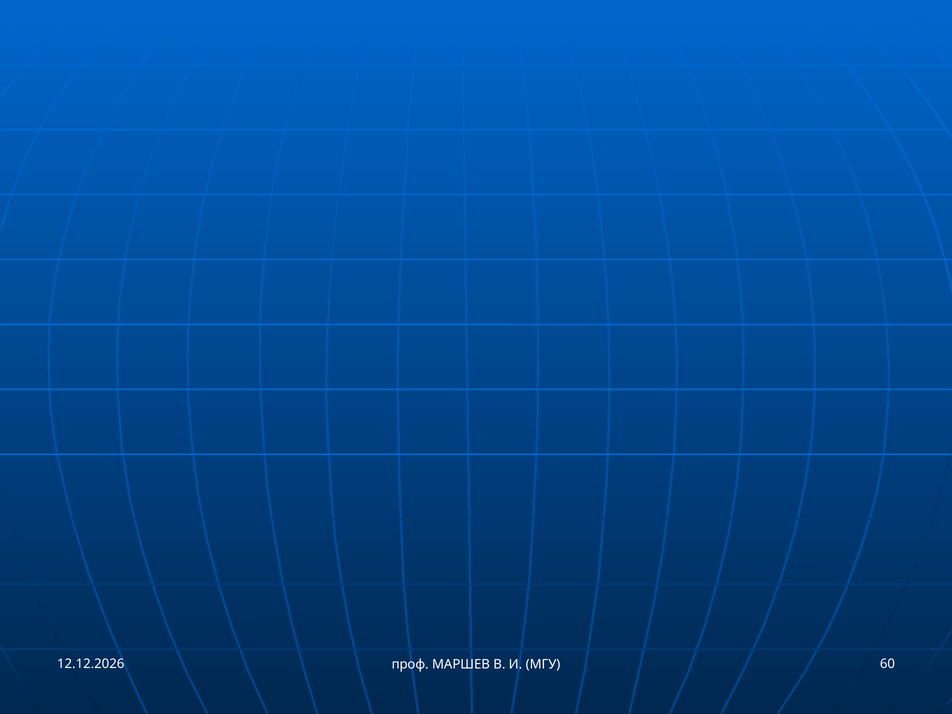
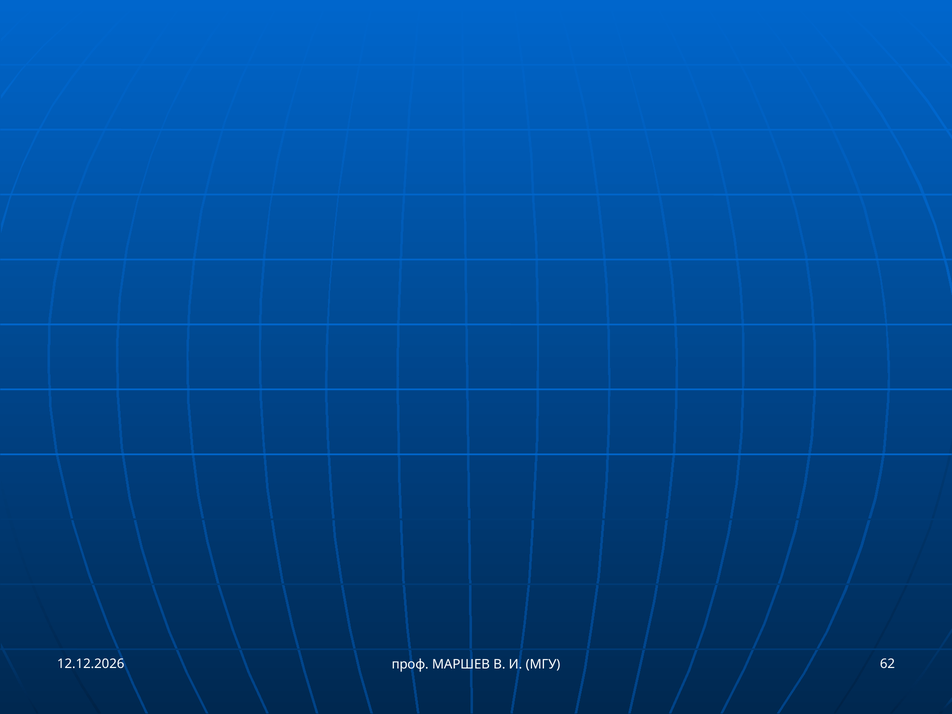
60: 60 -> 62
